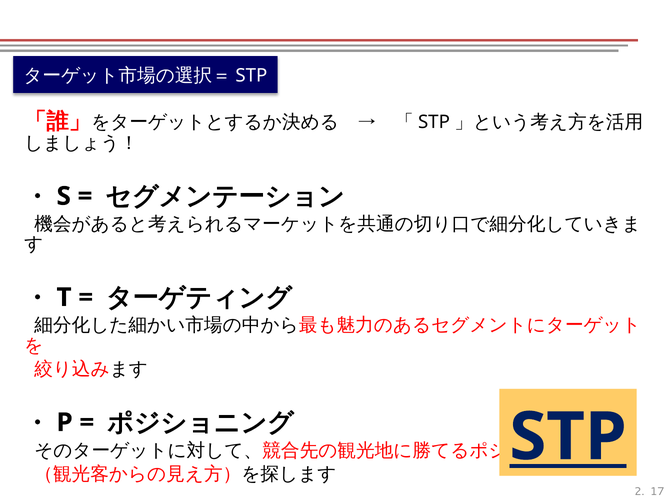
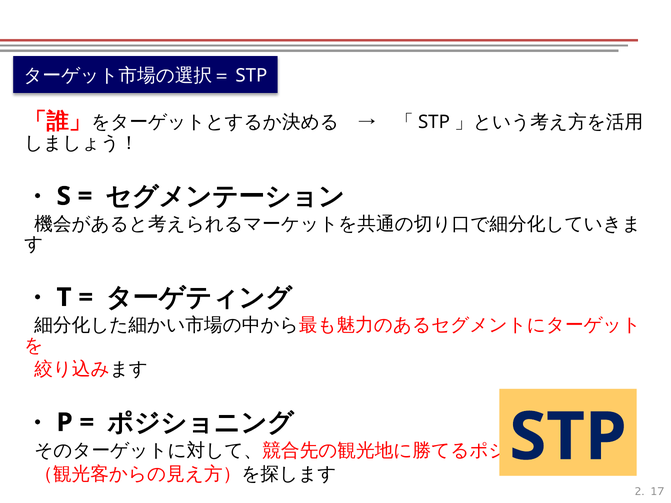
STP underline: present -> none
